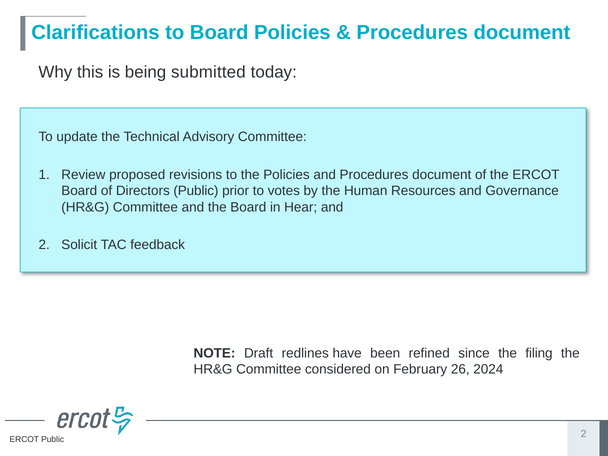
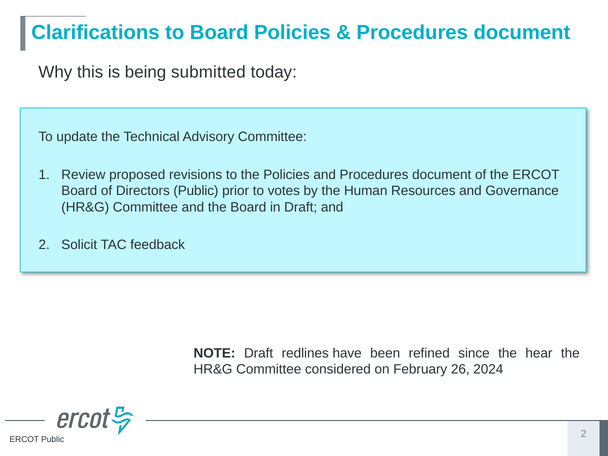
in Hear: Hear -> Draft
filing: filing -> hear
